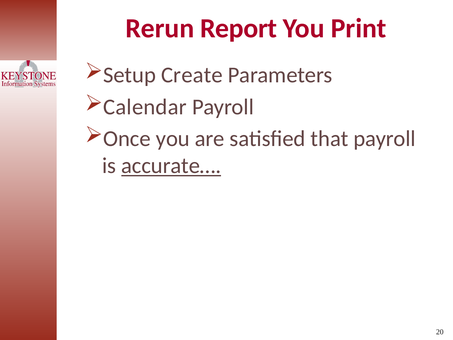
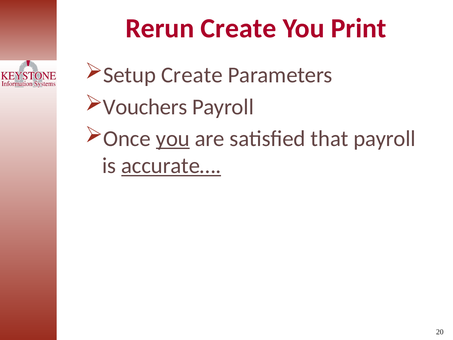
Rerun Report: Report -> Create
Calendar: Calendar -> Vouchers
you at (173, 139) underline: none -> present
